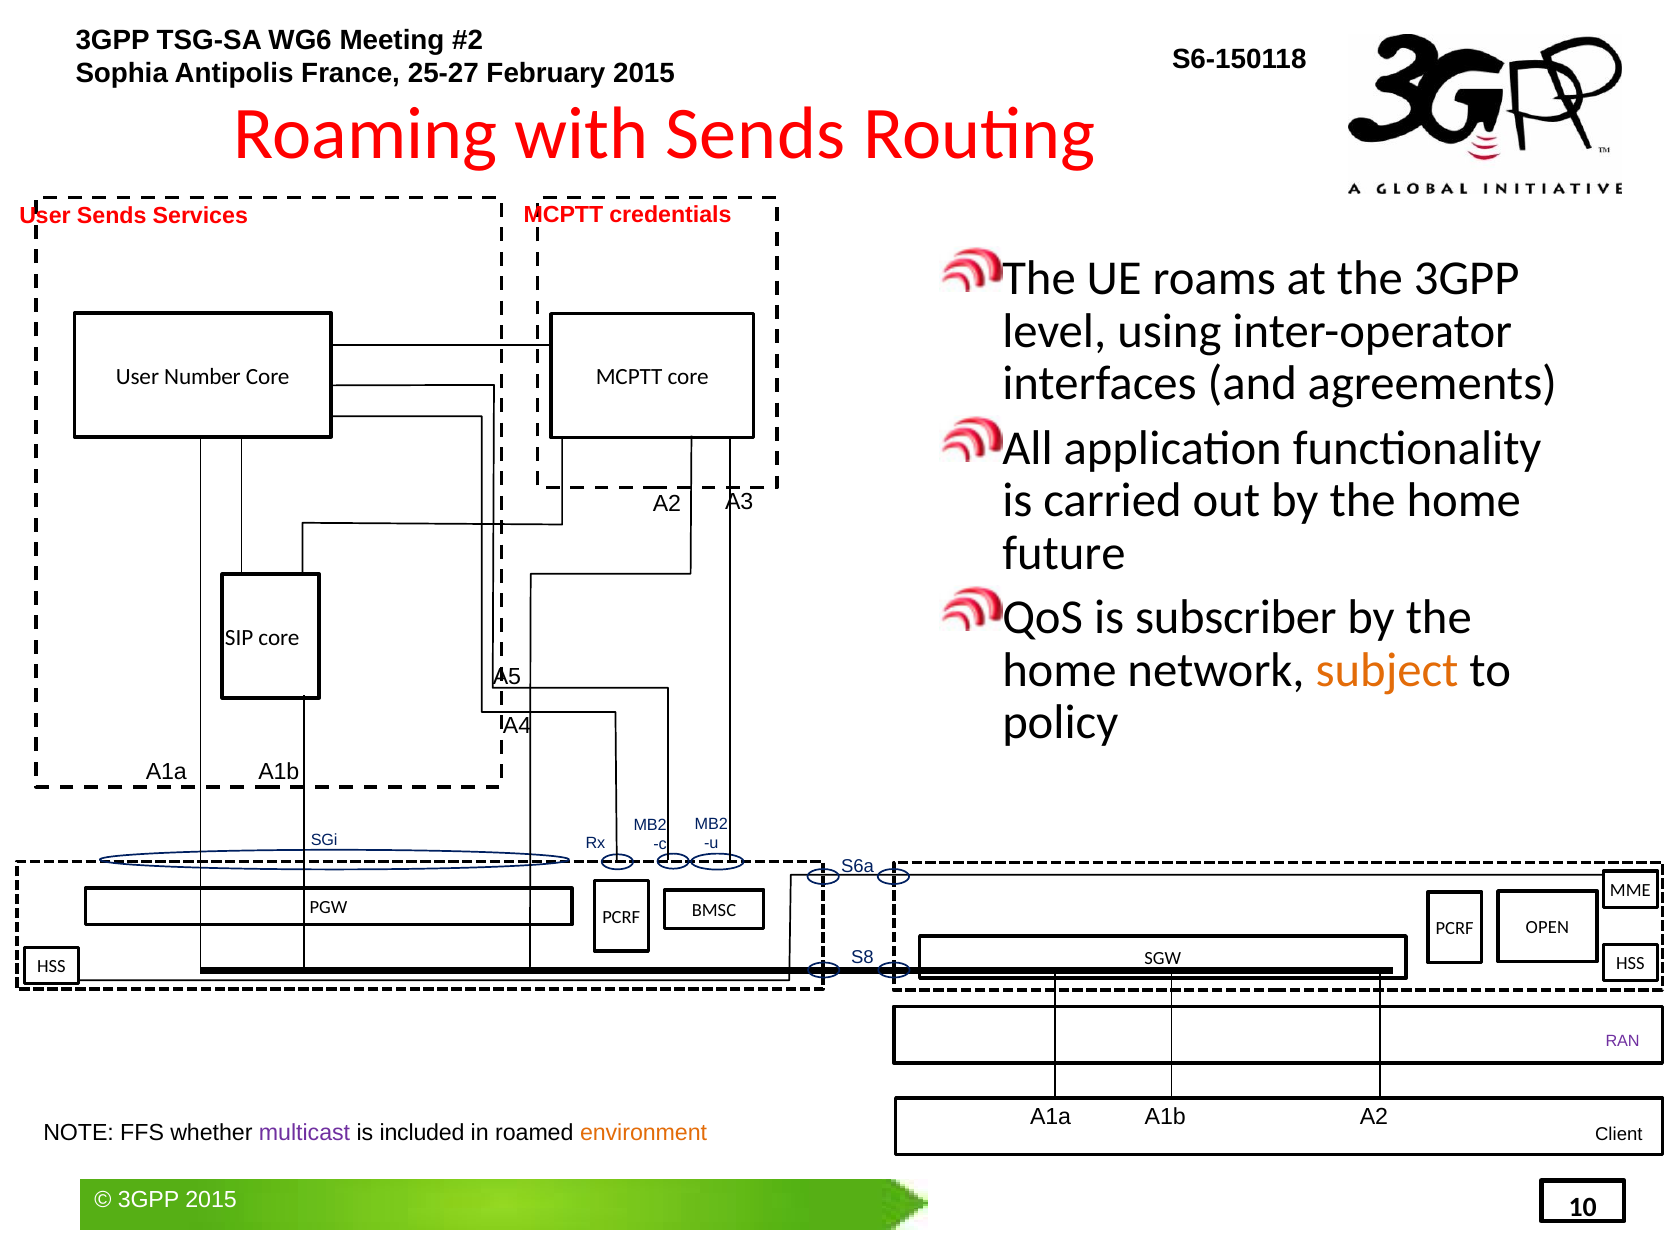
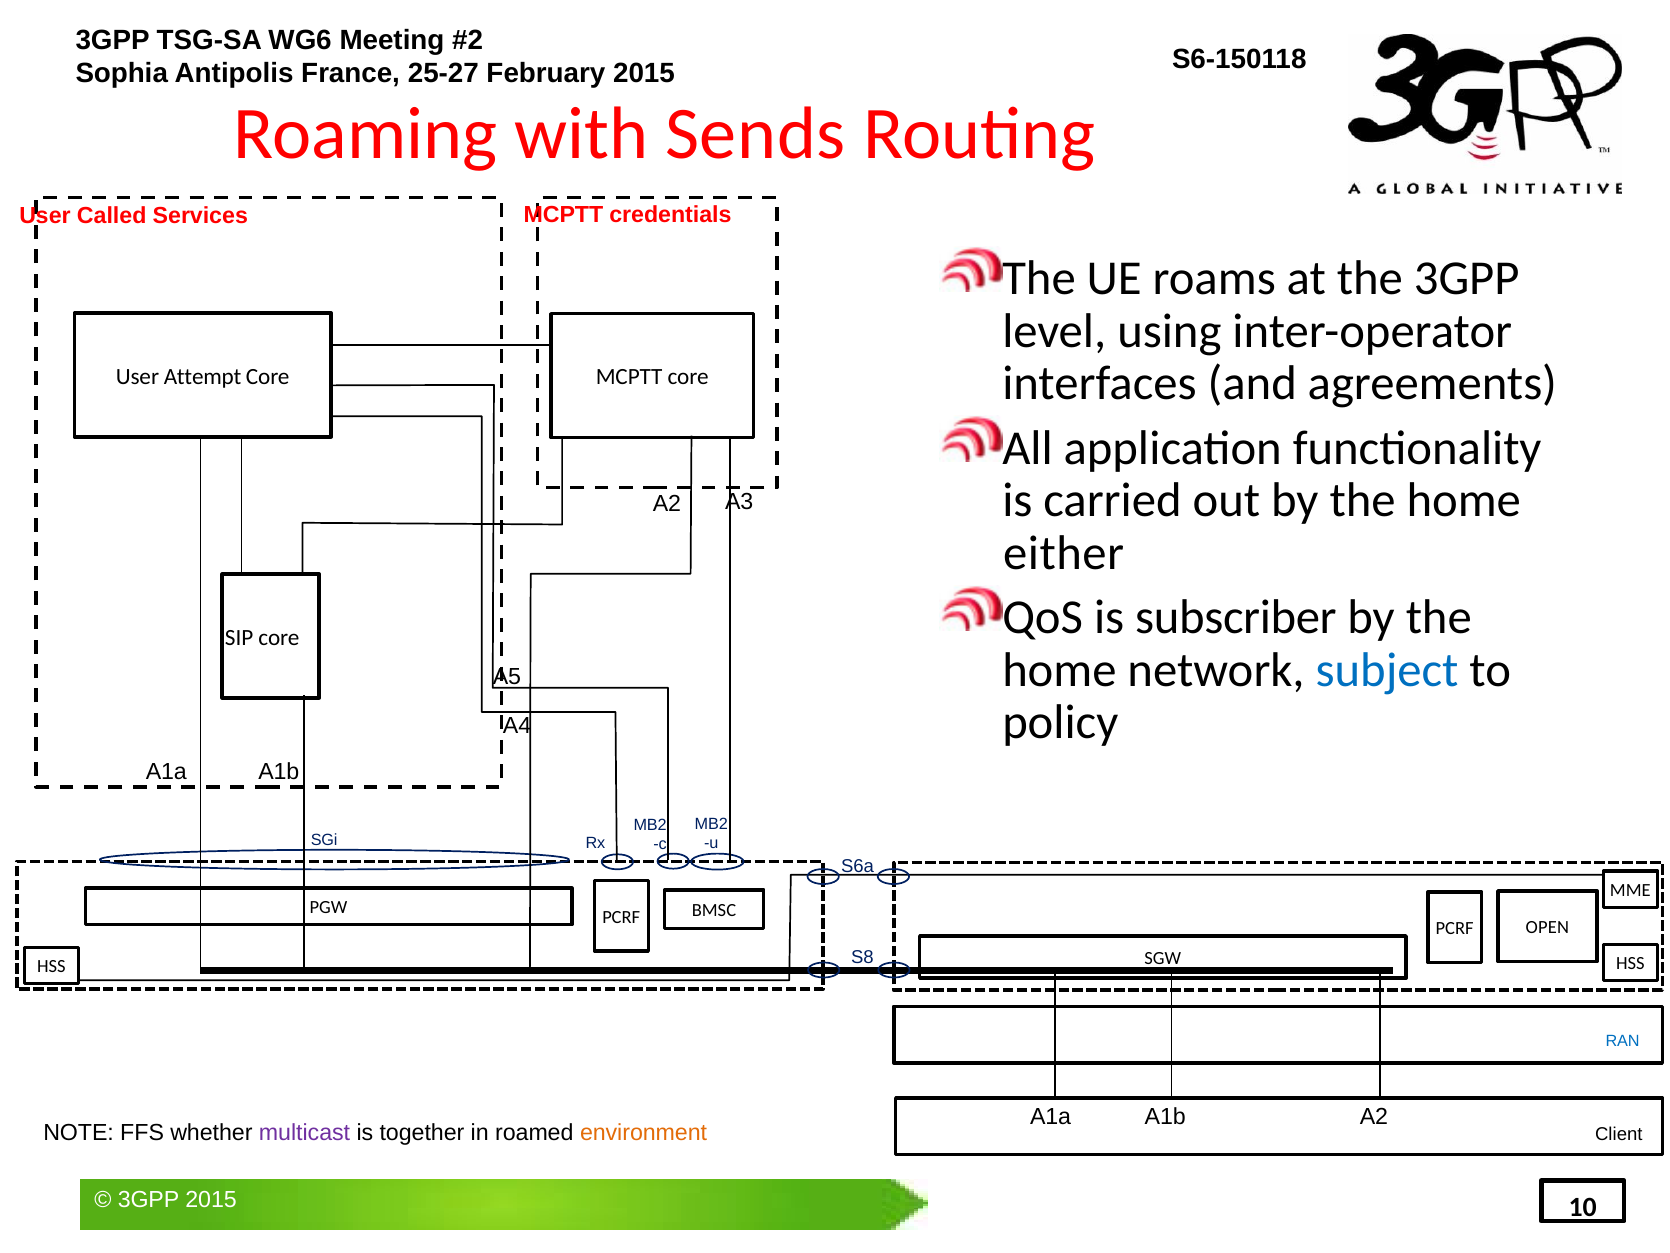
User Sends: Sends -> Called
Number: Number -> Attempt
future: future -> either
subject colour: orange -> blue
RAN colour: purple -> blue
included: included -> together
